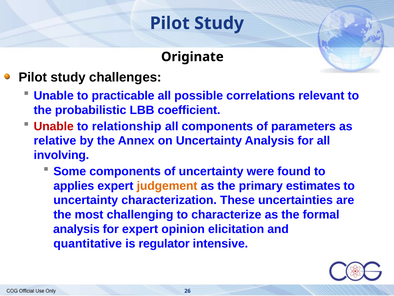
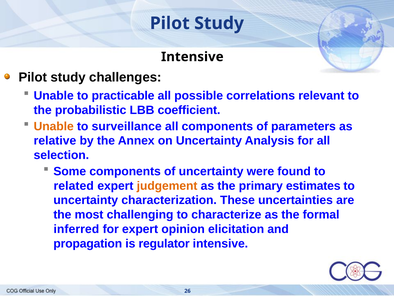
Originate at (192, 57): Originate -> Intensive
Unable at (54, 126) colour: red -> orange
relationship: relationship -> surveillance
involving: involving -> selection
applies: applies -> related
analysis at (76, 229): analysis -> inferred
quantitative: quantitative -> propagation
